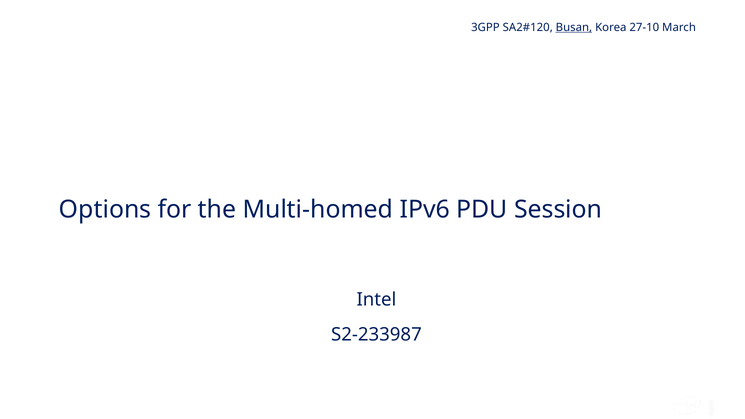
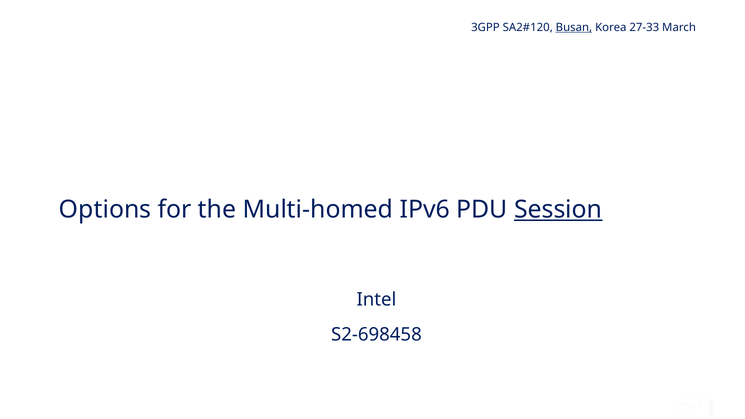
27-10: 27-10 -> 27-33
Session underline: none -> present
S2-233987: S2-233987 -> S2-698458
